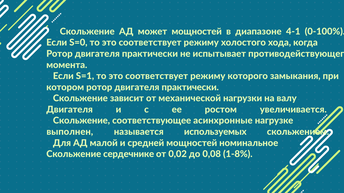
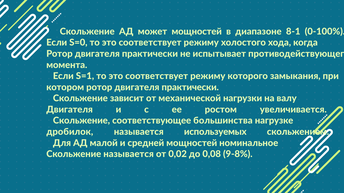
4-1: 4-1 -> 8-1
асинхронные: асинхронные -> большинства
выполнен: выполнен -> дробилок
Скольжение сердечнике: сердечнике -> называется
1-8%: 1-8% -> 9-8%
